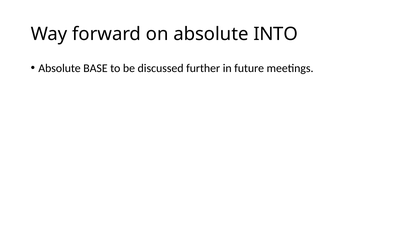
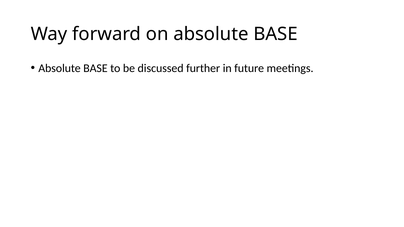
on absolute INTO: INTO -> BASE
